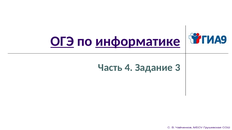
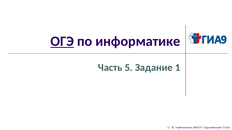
информатике underline: present -> none
4: 4 -> 5
3: 3 -> 1
